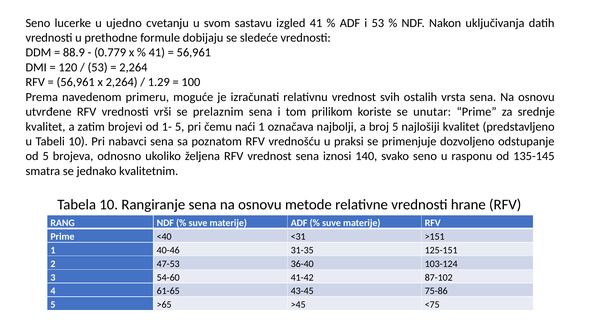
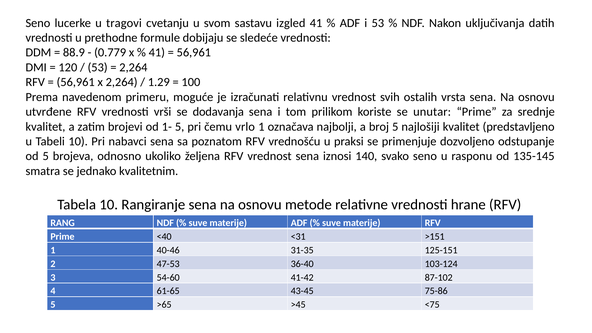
ujedno: ujedno -> tragovi
prelaznim: prelaznim -> dodavanja
naći: naći -> vrlo
